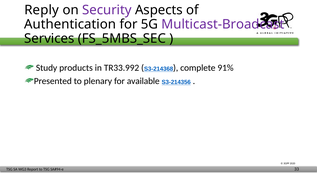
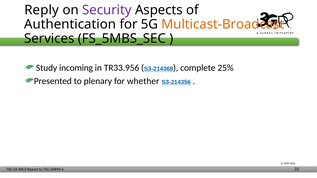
Multicast-Broadcast colour: purple -> orange
products: products -> incoming
TR33.992: TR33.992 -> TR33.956
91%: 91% -> 25%
available: available -> whether
